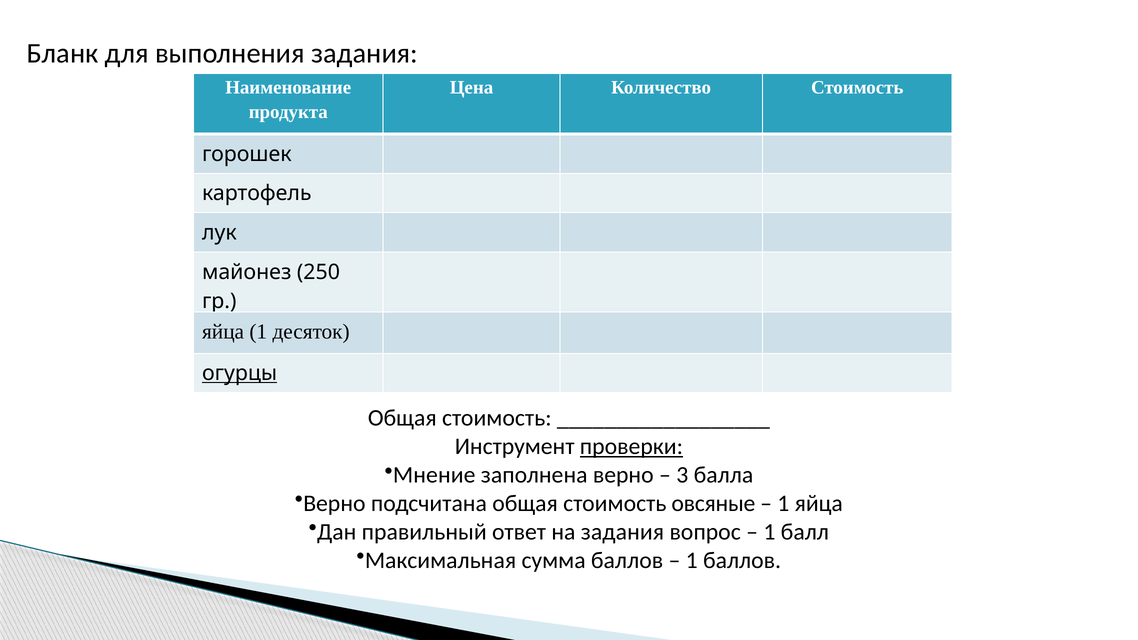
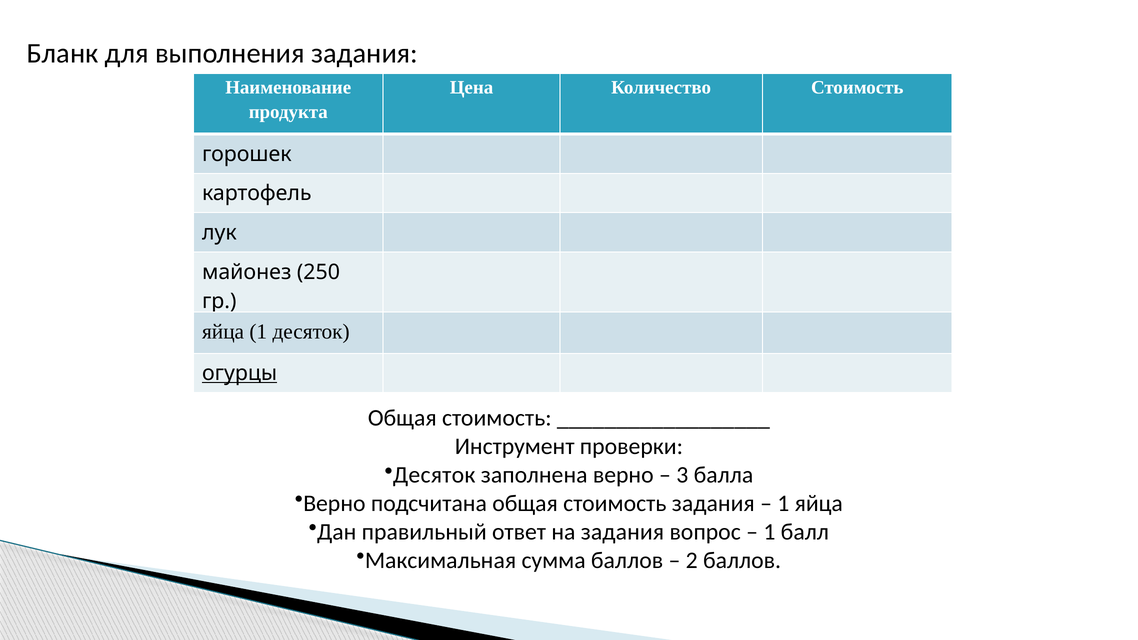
проверки underline: present -> none
Мнение at (434, 475): Мнение -> Десяток
стоимость овсяные: овсяные -> задания
1 at (692, 561): 1 -> 2
